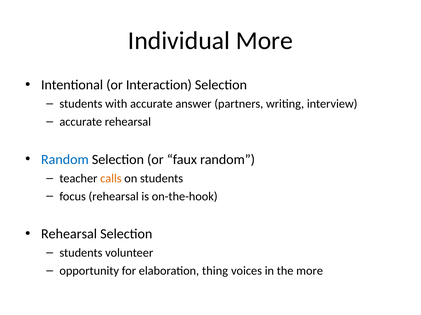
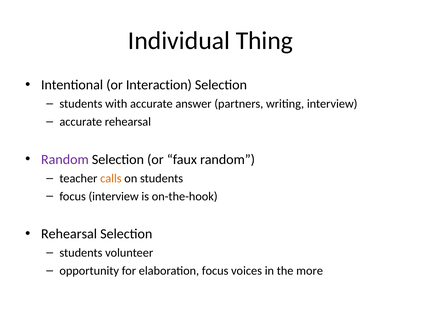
Individual More: More -> Thing
Random at (65, 160) colour: blue -> purple
focus rehearsal: rehearsal -> interview
elaboration thing: thing -> focus
